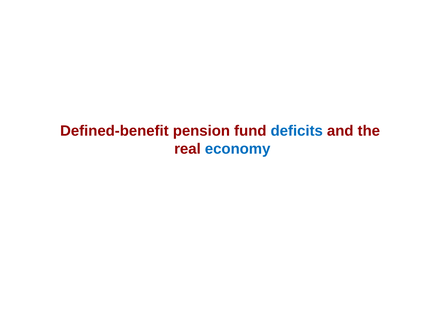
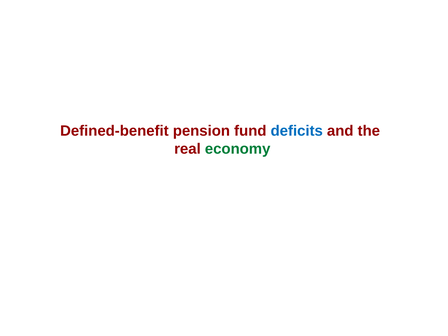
economy colour: blue -> green
